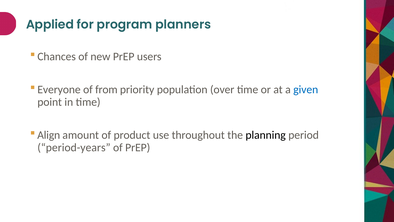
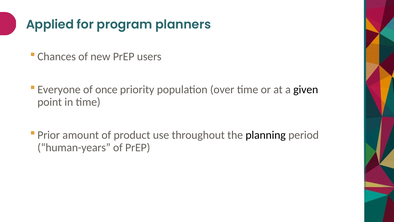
from: from -> once
given colour: blue -> black
Align: Align -> Prior
period-years: period-years -> human-years
